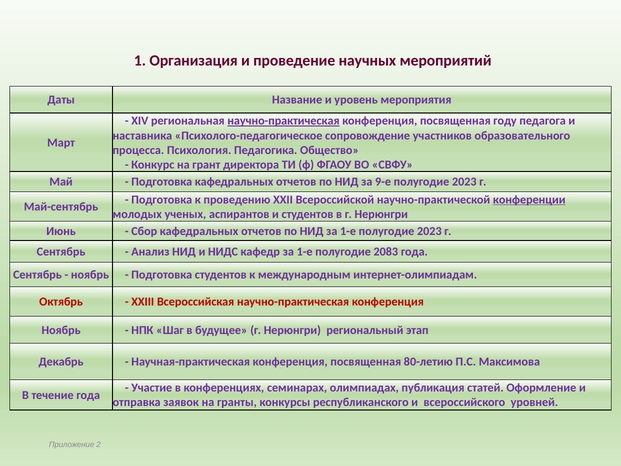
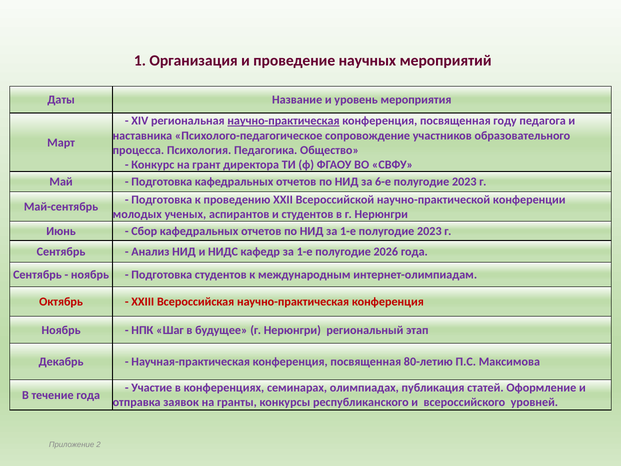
9-е: 9-е -> 6-е
конференции underline: present -> none
2083: 2083 -> 2026
